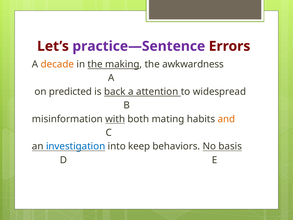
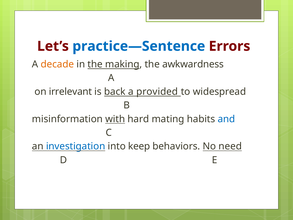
practice—Sentence colour: purple -> blue
predicted: predicted -> irrelevant
attention: attention -> provided
both: both -> hard
and colour: orange -> blue
basis: basis -> need
